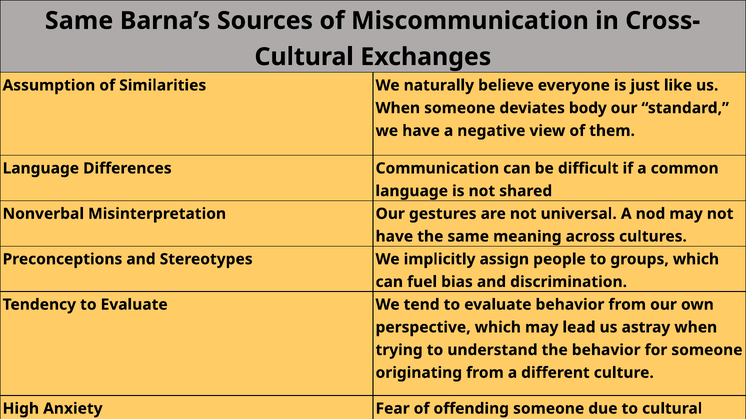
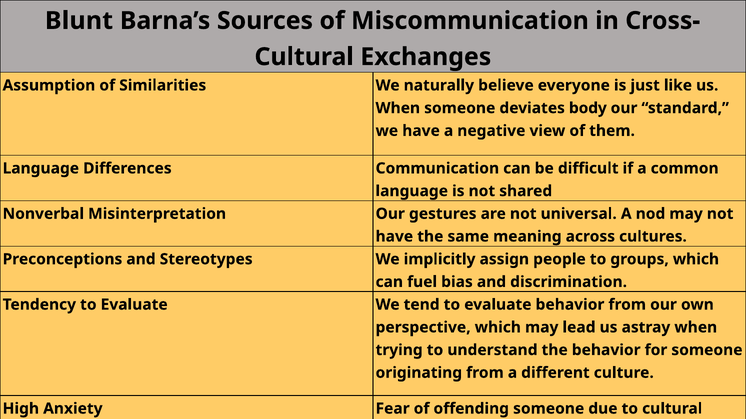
Same at (79, 21): Same -> Blunt
